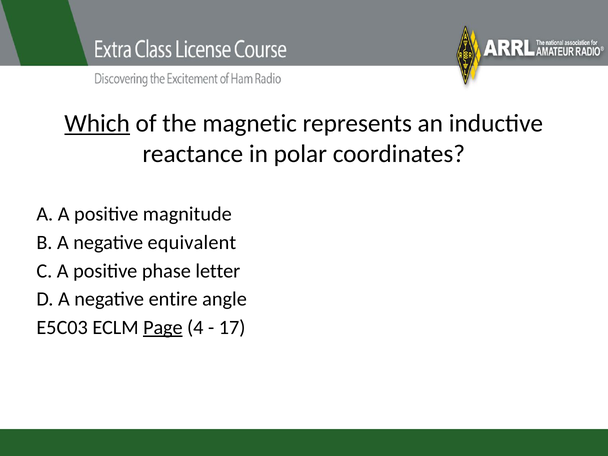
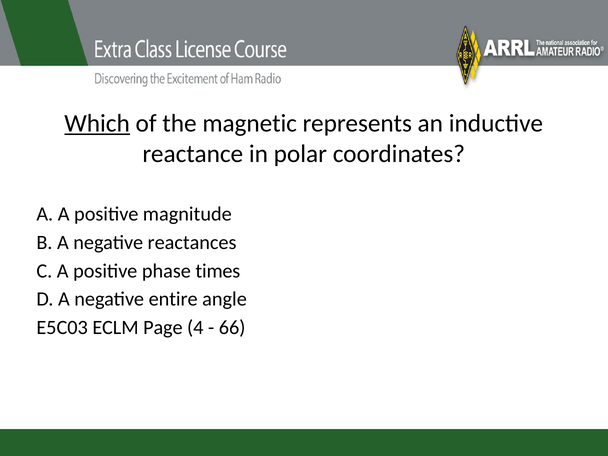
equivalent: equivalent -> reactances
letter: letter -> times
Page underline: present -> none
17: 17 -> 66
